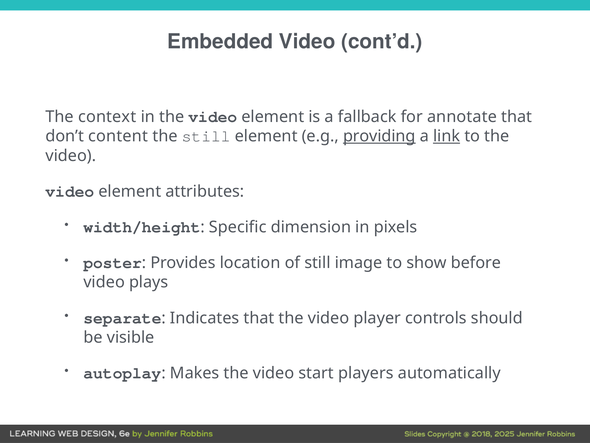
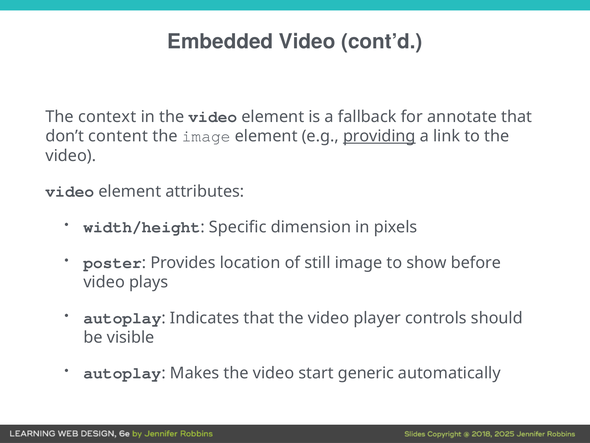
the still: still -> image
link underline: present -> none
separate at (122, 318): separate -> autoplay
players: players -> generic
